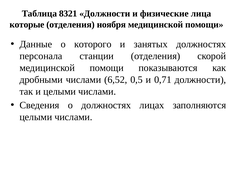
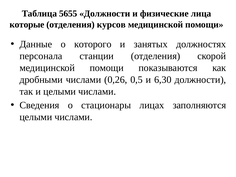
8321: 8321 -> 5655
ноября: ноября -> курсов
6,52: 6,52 -> 0,26
0,71: 0,71 -> 6,30
о должностях: должностях -> стационары
